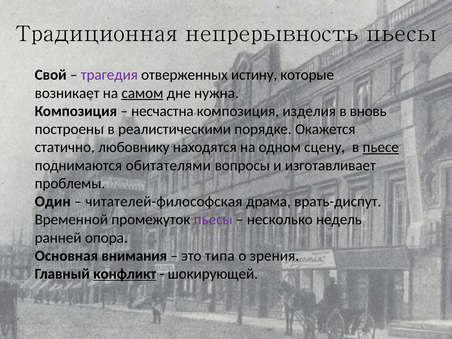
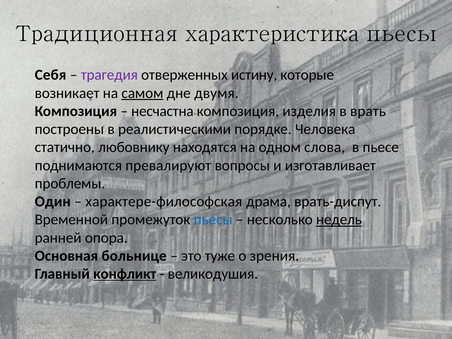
непрерывность: непрерывность -> характеристика
Свой: Свой -> Себя
нужна: нужна -> двумя
вновь: вновь -> врать
Окажется: Окажется -> Человека
сцену: сцену -> слова
пьесе underline: present -> none
обитателями: обитателями -> превалируют
читателей-философская: читателей-философская -> характере-философская
пьесы at (213, 220) colour: purple -> blue
недель underline: none -> present
внимания: внимания -> больнице
типа: типа -> туже
шокирующей: шокирующей -> великодушия
